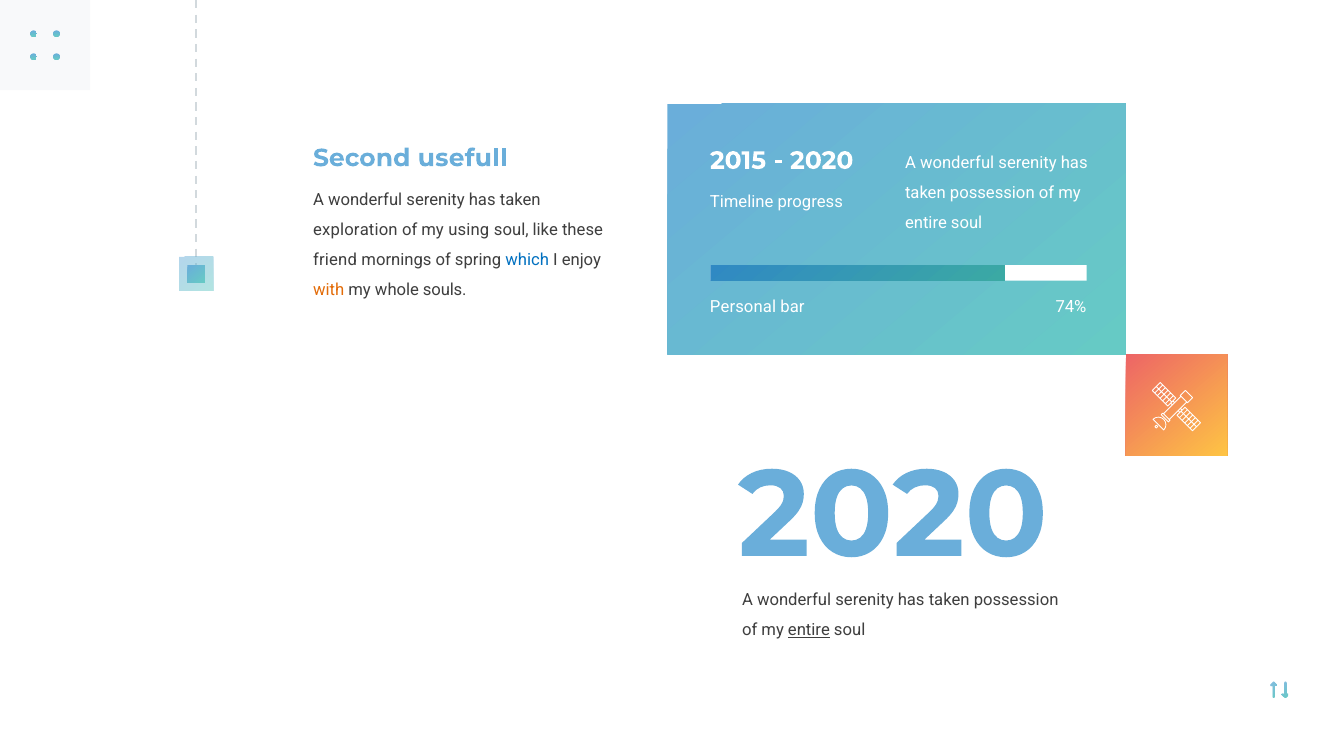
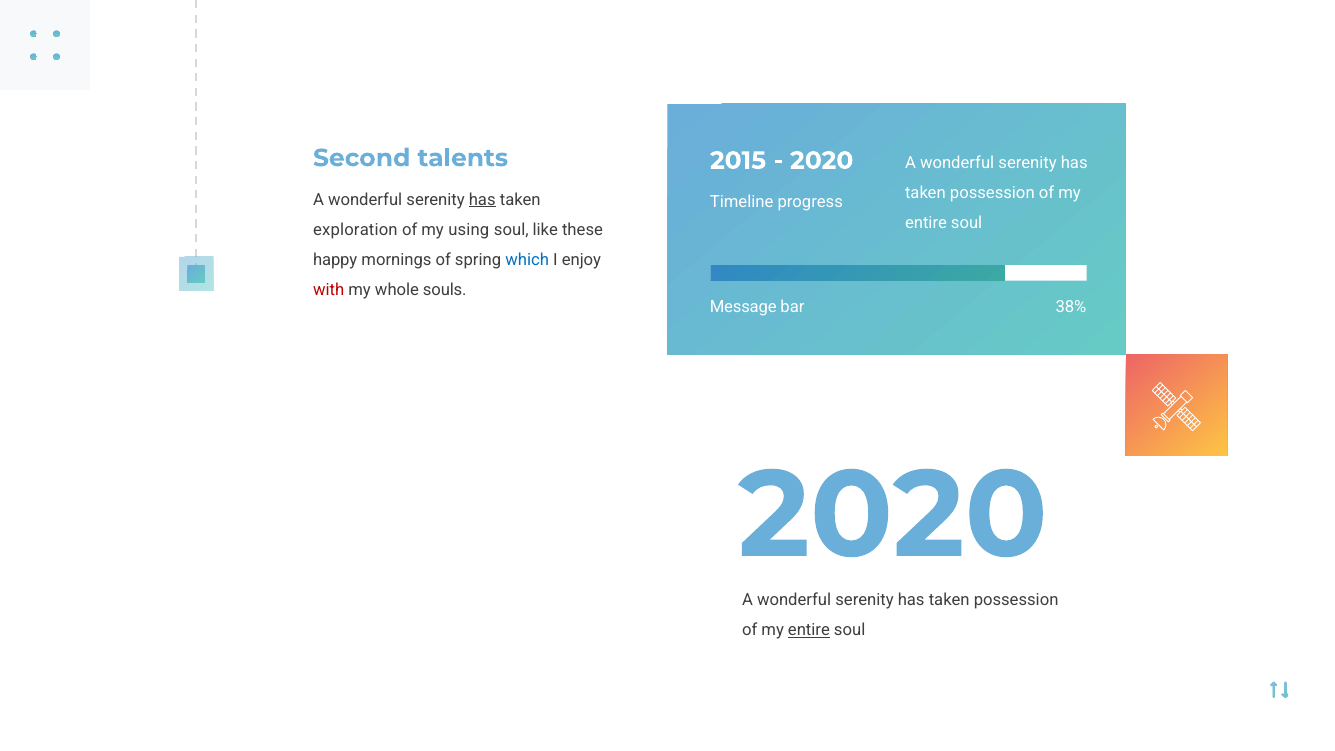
usefull: usefull -> talents
has at (482, 200) underline: none -> present
friend: friend -> happy
with colour: orange -> red
Personal: Personal -> Message
74%: 74% -> 38%
